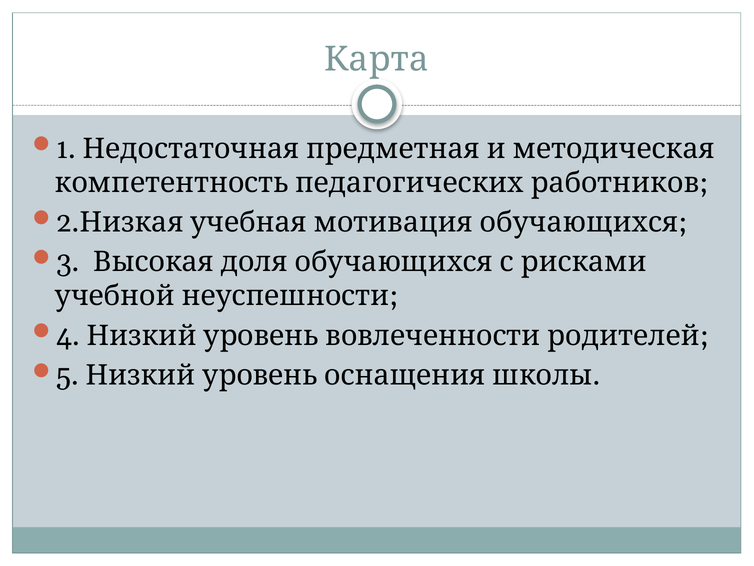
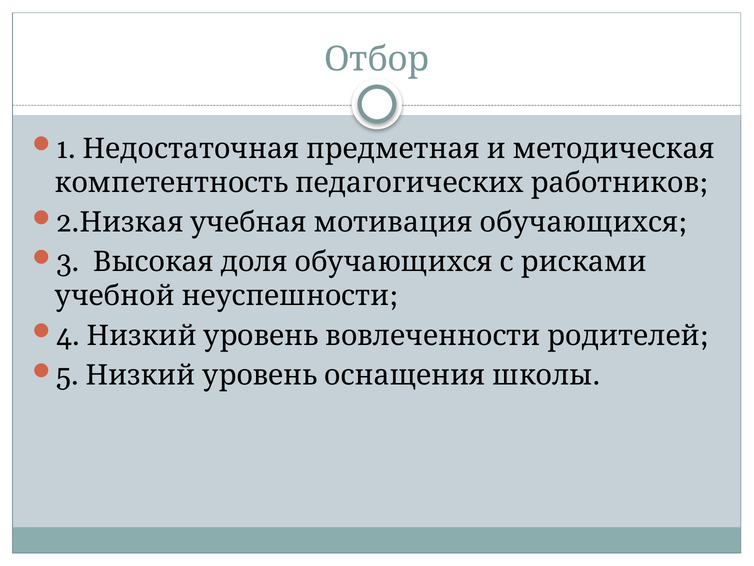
Карта: Карта -> Отбор
